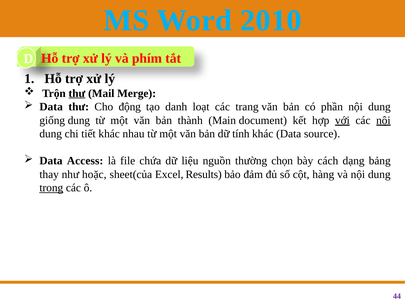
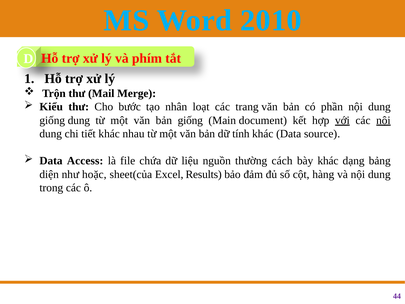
thư at (77, 93) underline: present -> none
Data at (51, 107): Data -> Kiểu
động: động -> bước
danh: danh -> nhân
bản thành: thành -> giống
chọn: chọn -> cách
bày cách: cách -> khác
thay: thay -> diện
trong underline: present -> none
